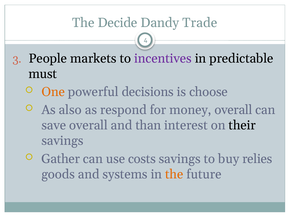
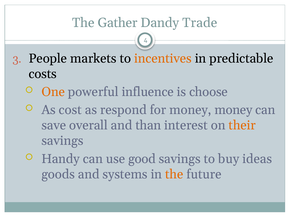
Decide: Decide -> Gather
incentives colour: purple -> orange
must: must -> costs
decisions: decisions -> influence
also: also -> cost
money overall: overall -> money
their colour: black -> orange
Gather: Gather -> Handy
costs: costs -> good
relies: relies -> ideas
